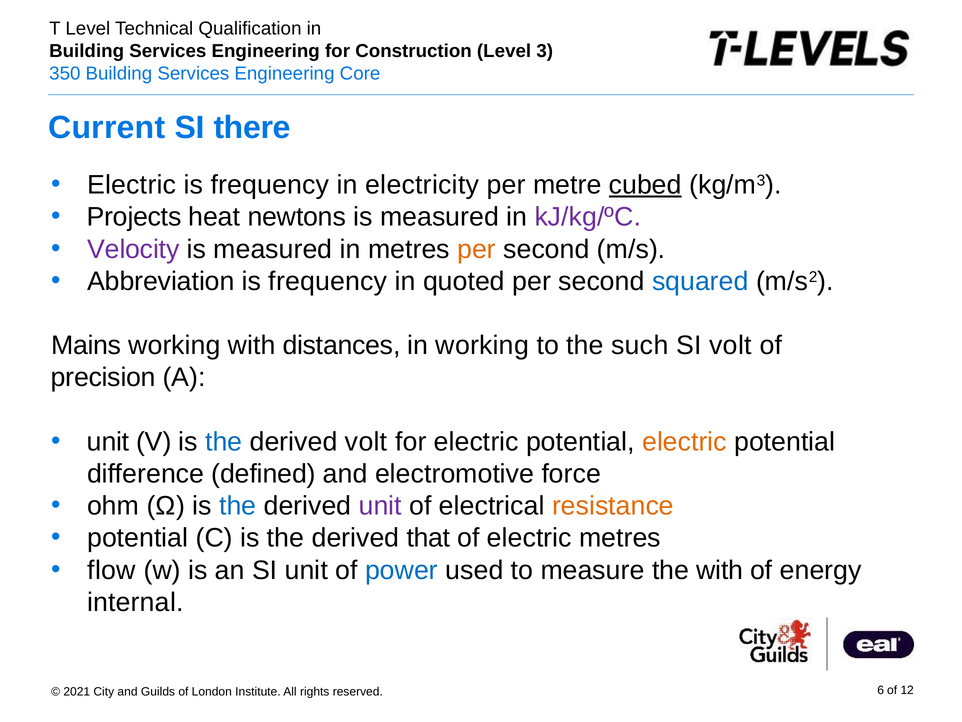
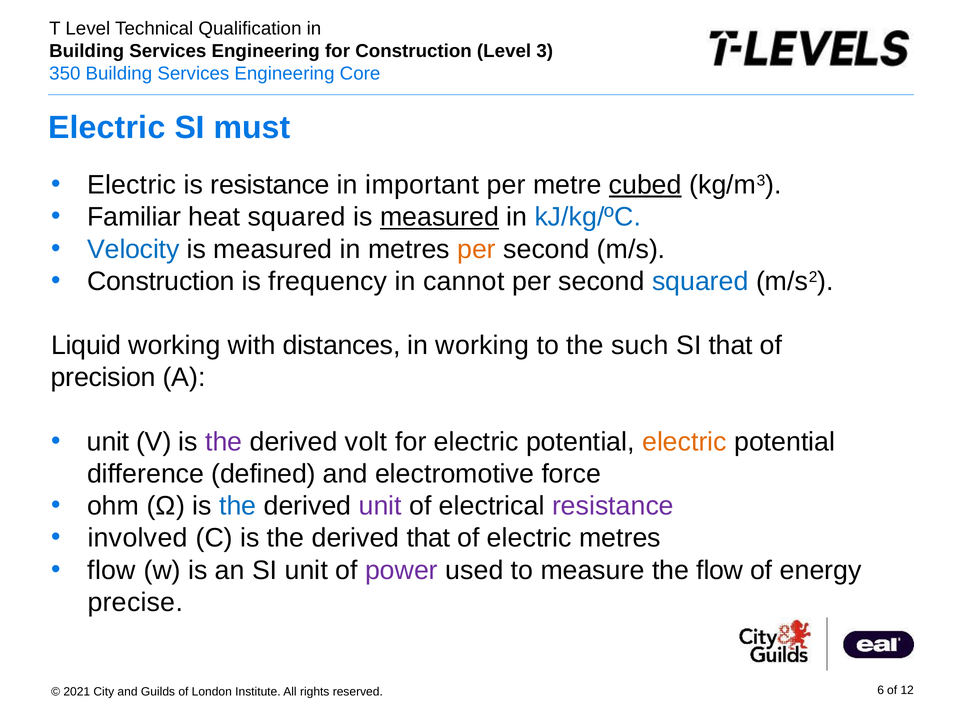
Current at (107, 128): Current -> Electric
there: there -> must
frequency at (270, 185): frequency -> resistance
electricity: electricity -> important
Projects: Projects -> Familiar
heat newtons: newtons -> squared
measured at (440, 217) underline: none -> present
kJ/kg/ºC colour: purple -> blue
Velocity colour: purple -> blue
Abbreviation at (161, 281): Abbreviation -> Construction
quoted: quoted -> cannot
Mains: Mains -> Liquid
SI volt: volt -> that
the at (224, 441) colour: blue -> purple
resistance at (613, 506) colour: orange -> purple
potential at (138, 538): potential -> involved
power colour: blue -> purple
the with: with -> flow
internal: internal -> precise
